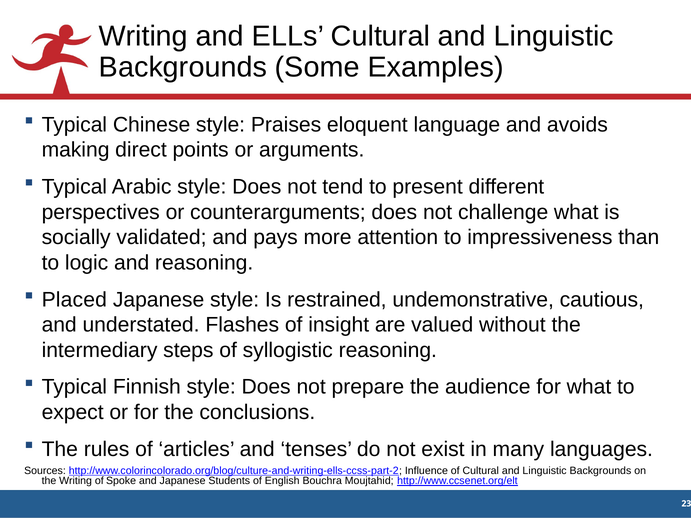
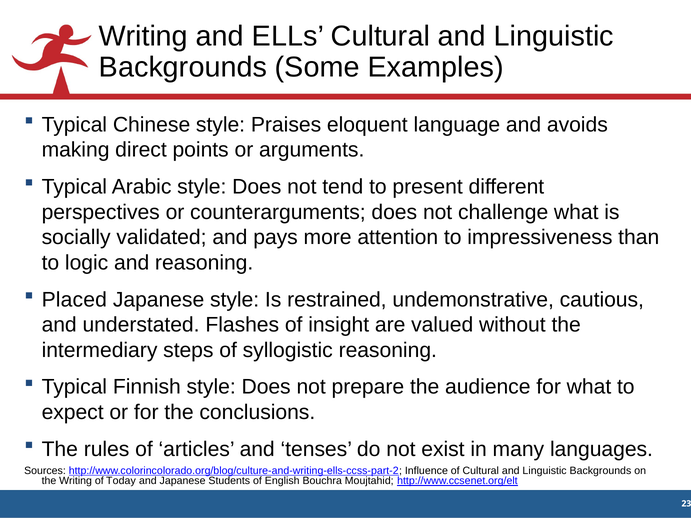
Spoke: Spoke -> Today
